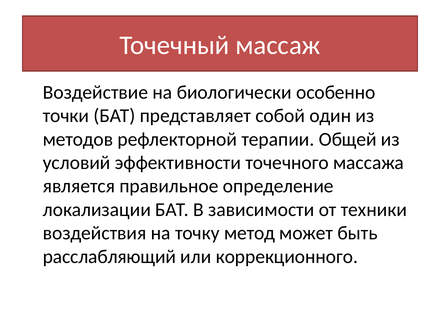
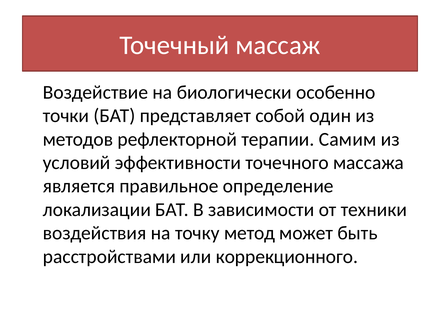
Общей: Общей -> Самим
расслабляющий: расслабляющий -> расстройствами
